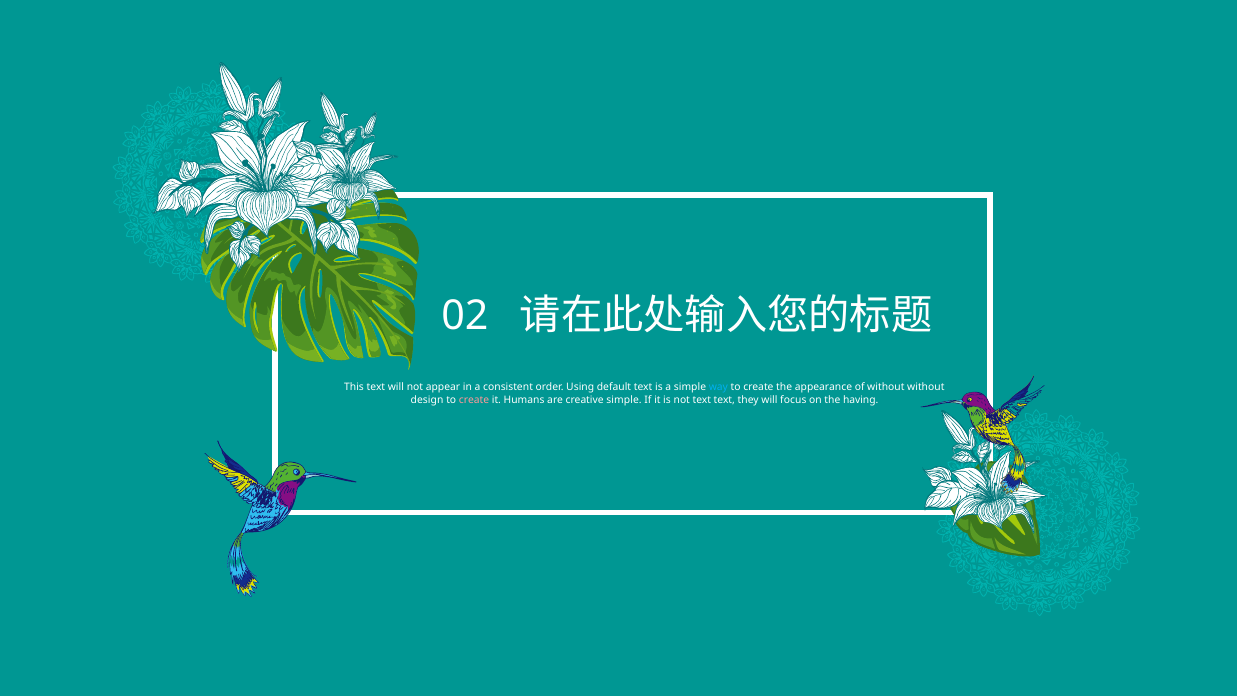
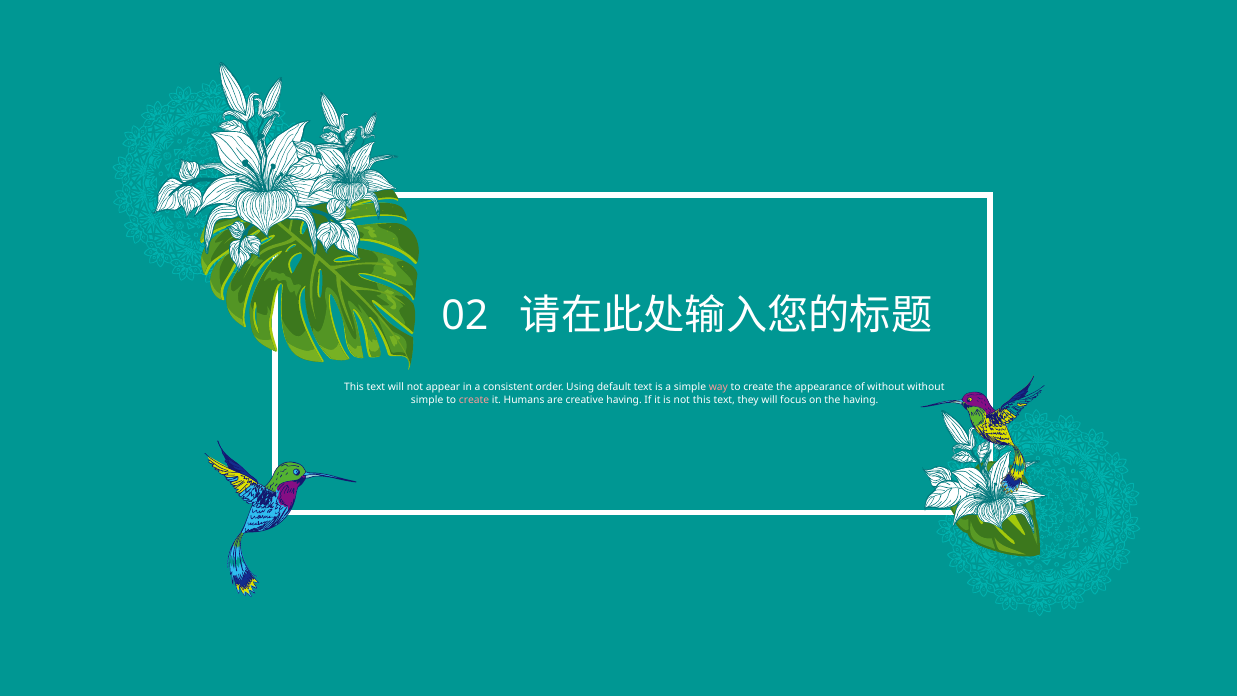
way colour: light blue -> pink
design at (427, 400): design -> simple
creative simple: simple -> having
not text: text -> this
